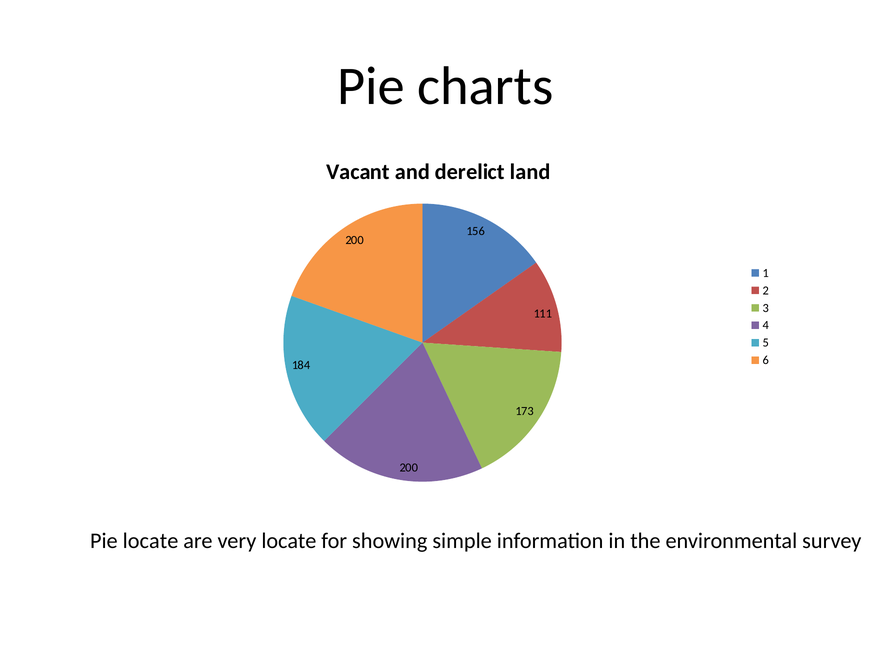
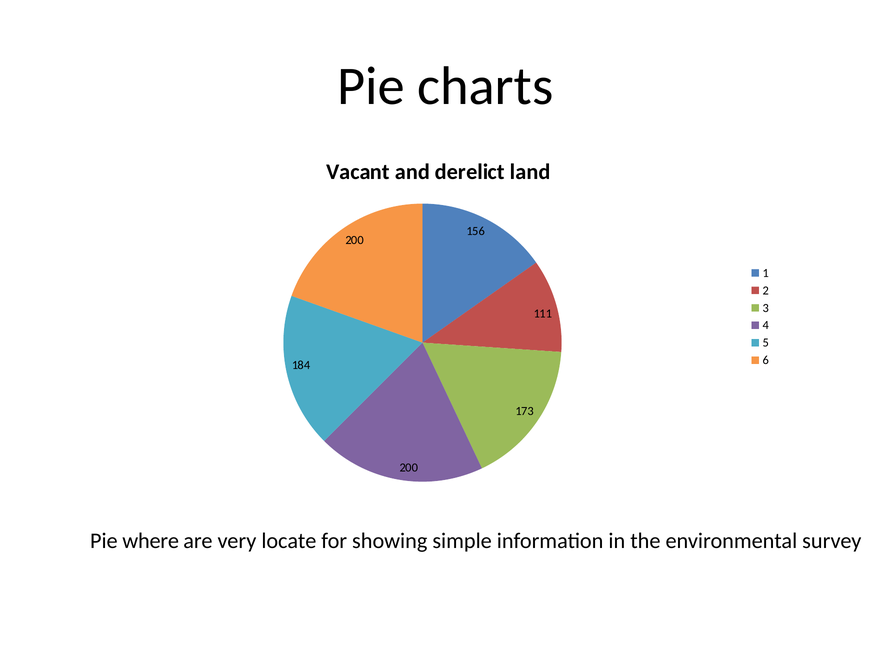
Pie locate: locate -> where
